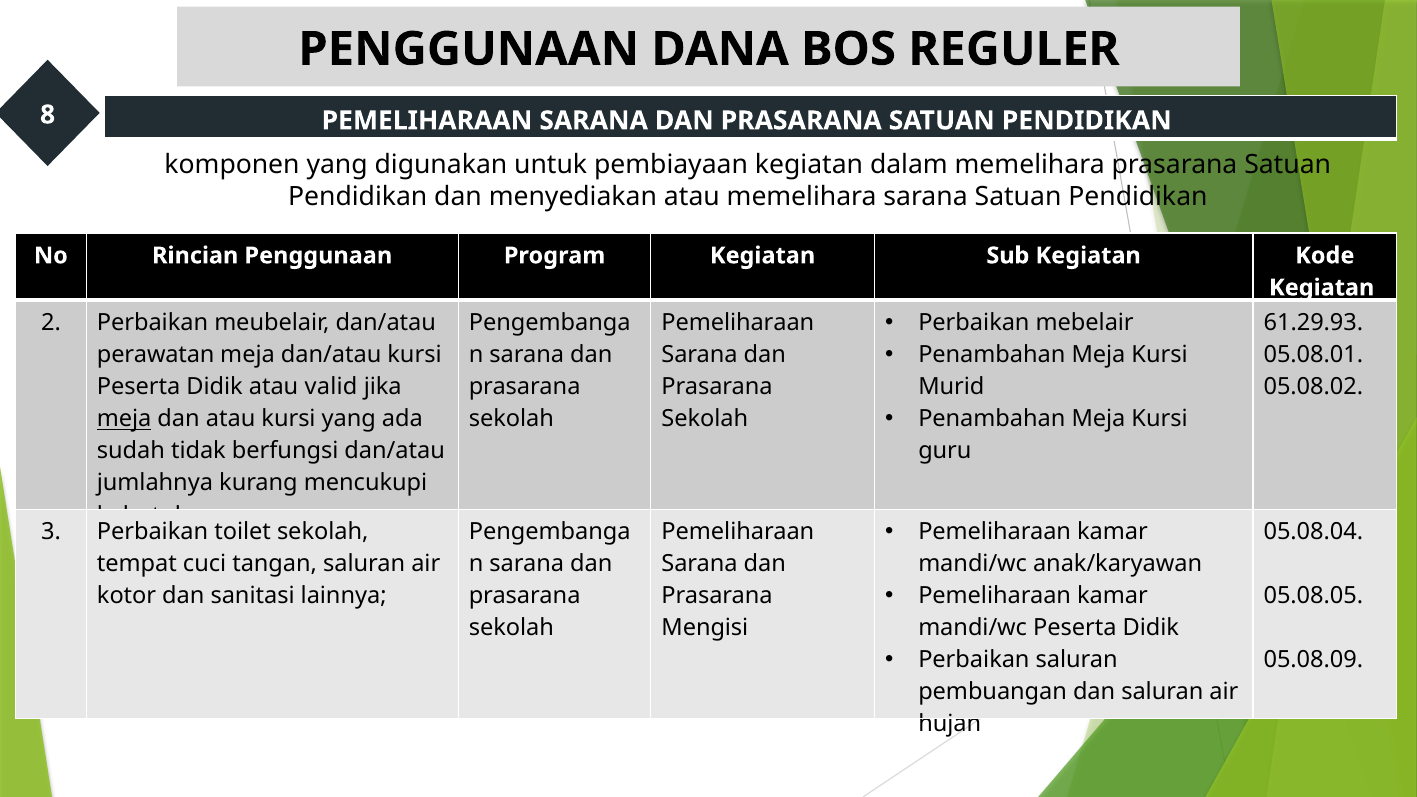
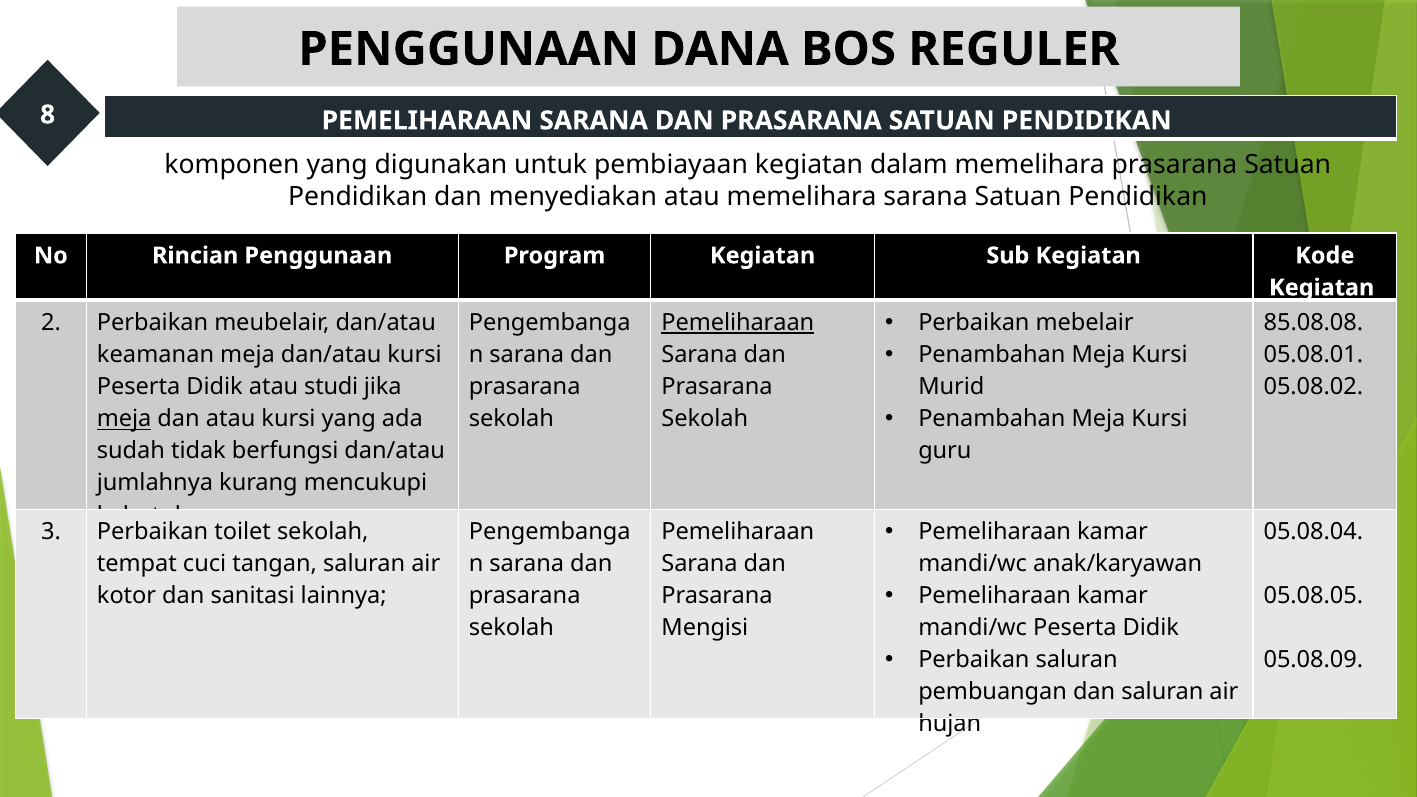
Pemeliharaan at (738, 323) underline: none -> present
61.29.93: 61.29.93 -> 85.08.08
perawatan: perawatan -> keamanan
valid: valid -> studi
